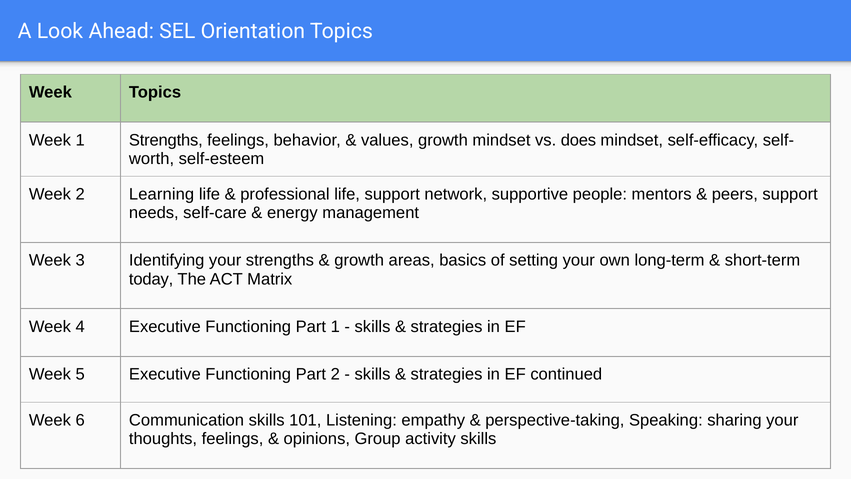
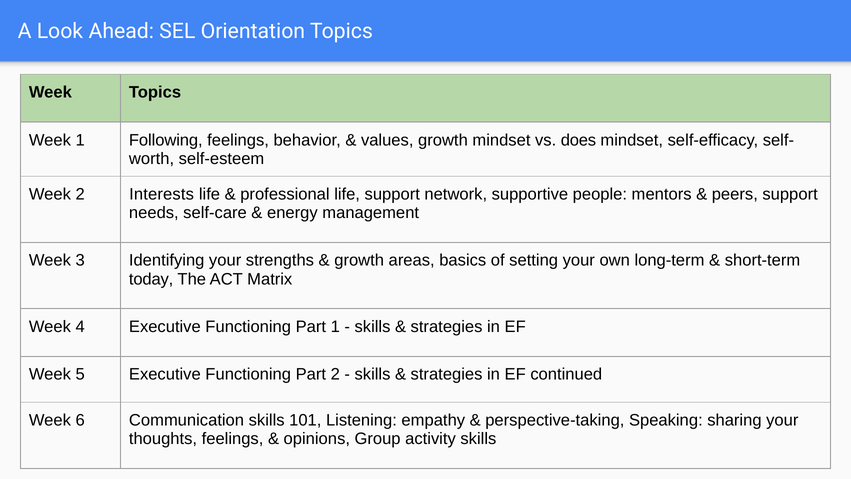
1 Strengths: Strengths -> Following
Learning: Learning -> Interests
